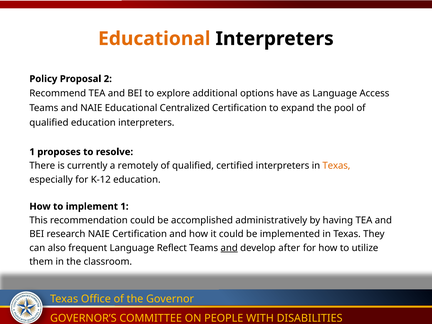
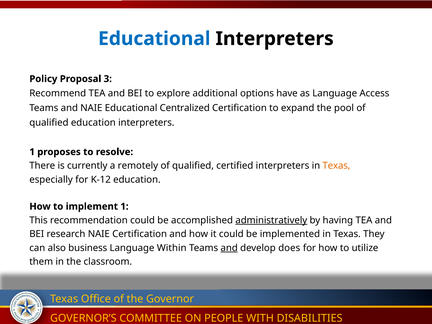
Educational at (154, 39) colour: orange -> blue
2: 2 -> 3
administratively underline: none -> present
frequent: frequent -> business
Reflect: Reflect -> Within
after: after -> does
